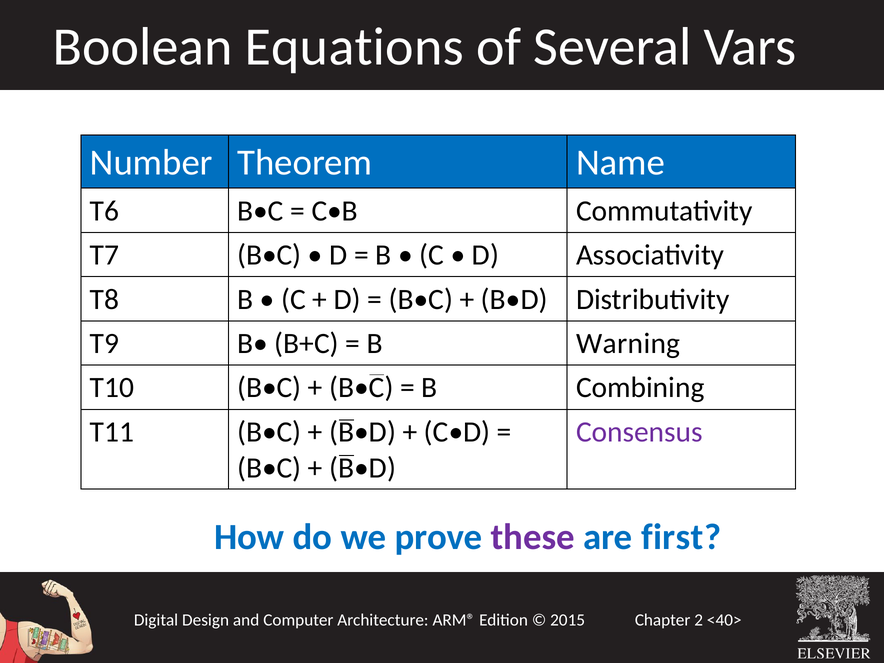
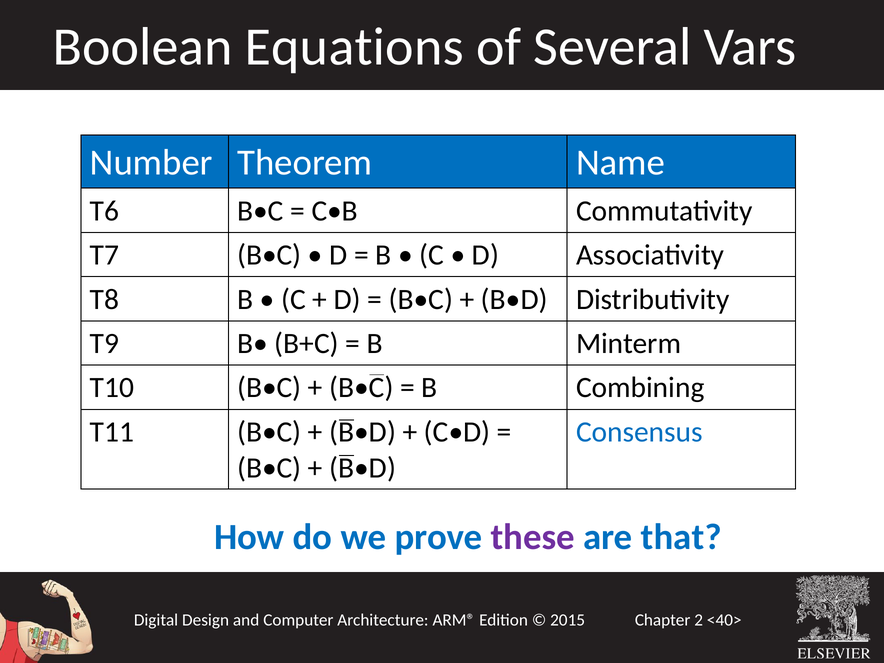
Warning: Warning -> Minterm
Consensus colour: purple -> blue
first: first -> that
